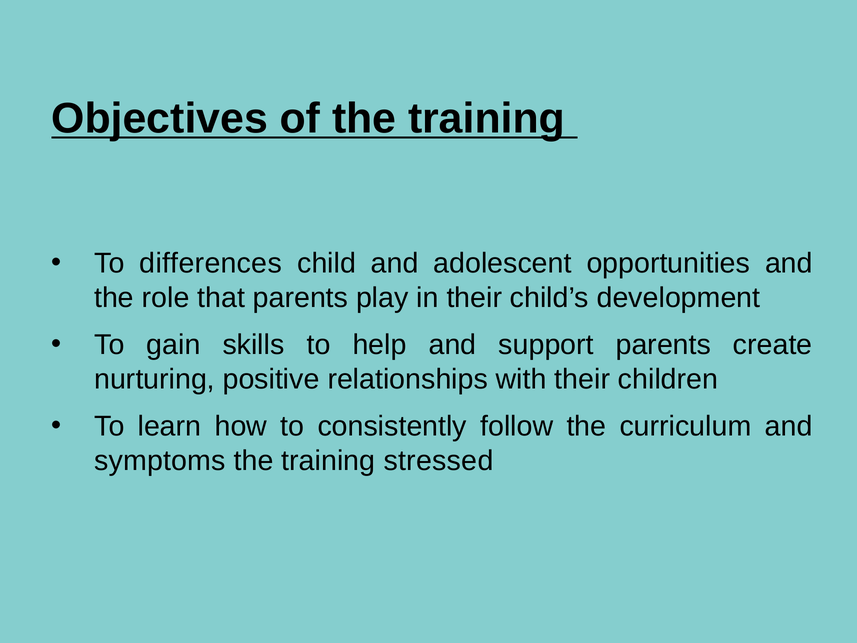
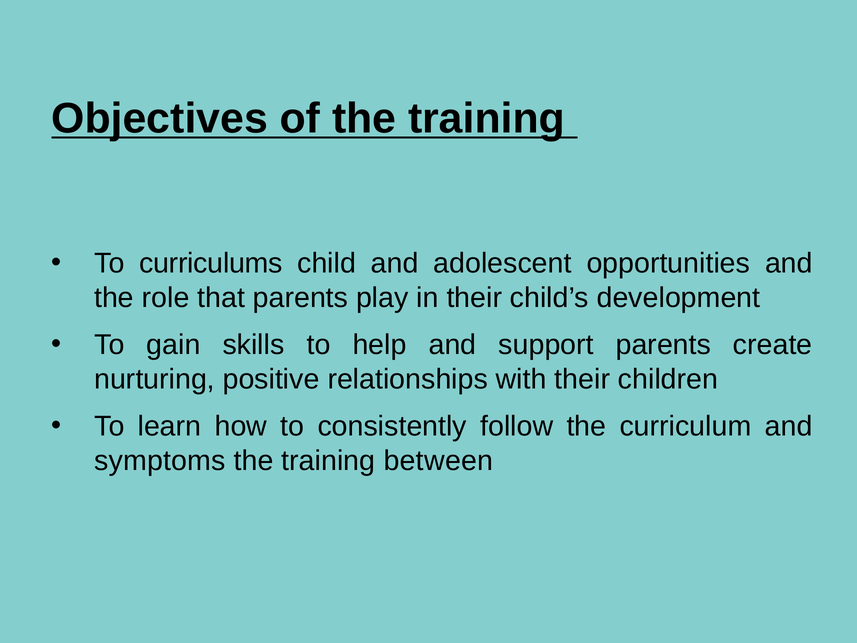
differences: differences -> curriculums
stressed: stressed -> between
